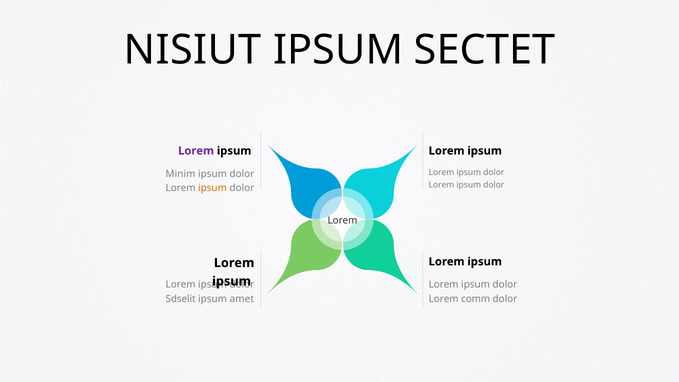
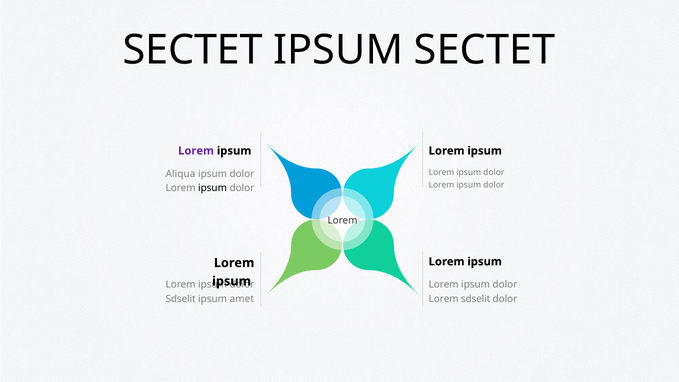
NISIUT at (193, 50): NISIUT -> SECTET
Minim: Minim -> Aliqua
ipsum at (212, 188) colour: orange -> black
Lorem comm: comm -> sdselit
